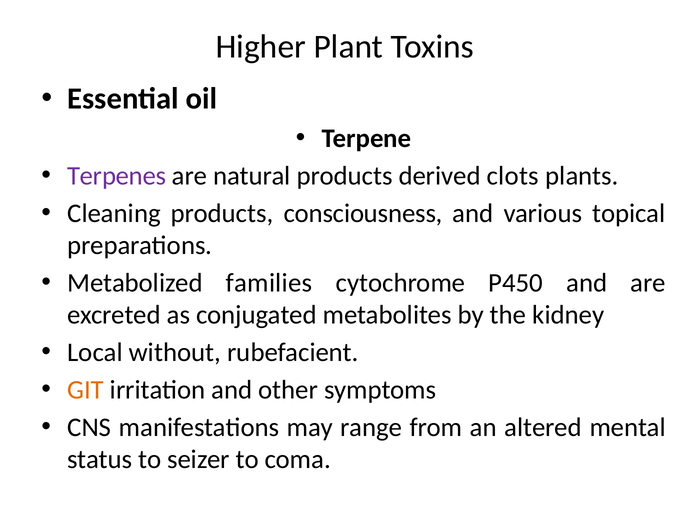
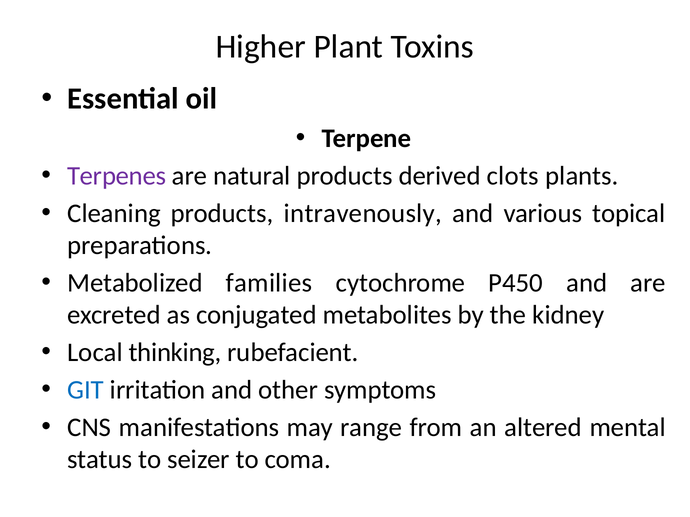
consciousness: consciousness -> intravenously
without: without -> thinking
GIT colour: orange -> blue
